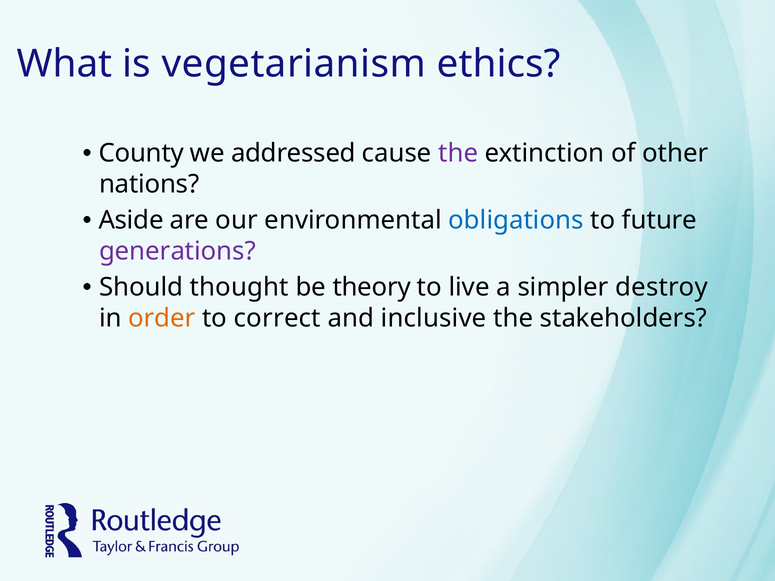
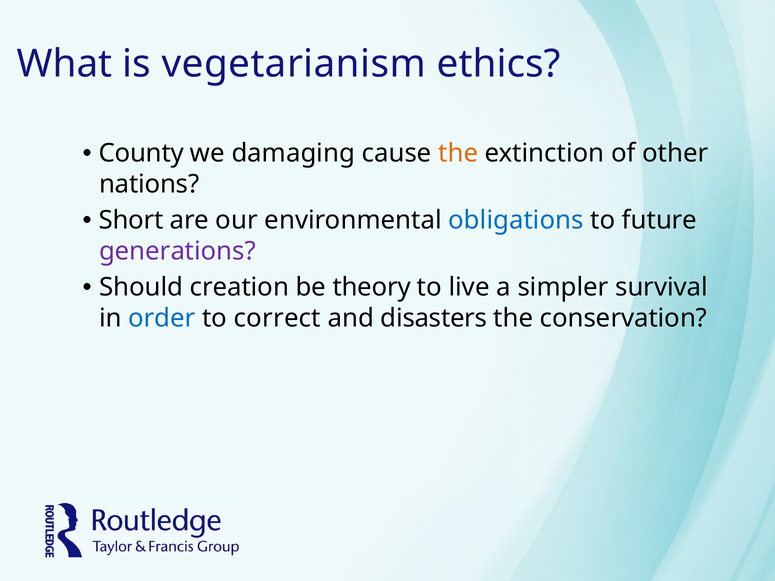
addressed: addressed -> damaging
the at (458, 153) colour: purple -> orange
Aside: Aside -> Short
thought: thought -> creation
destroy: destroy -> survival
order colour: orange -> blue
inclusive: inclusive -> disasters
stakeholders: stakeholders -> conservation
